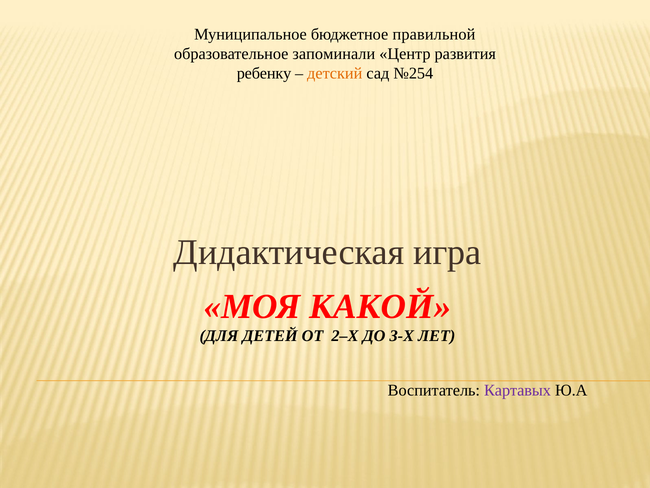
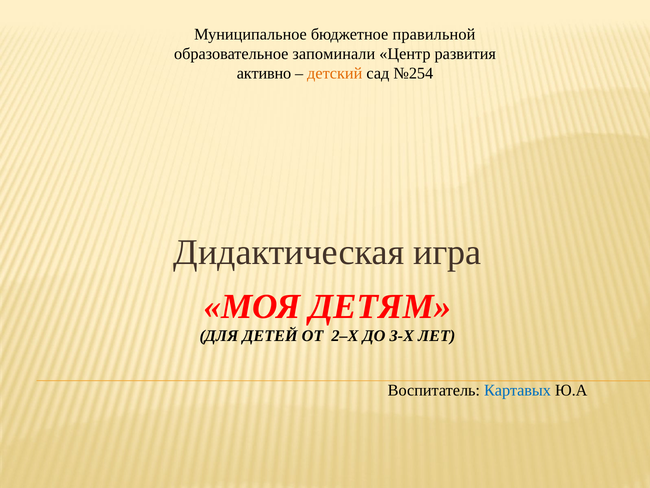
ребенку: ребенку -> активно
КАКОЙ: КАКОЙ -> ДЕТЯМ
Картавых colour: purple -> blue
